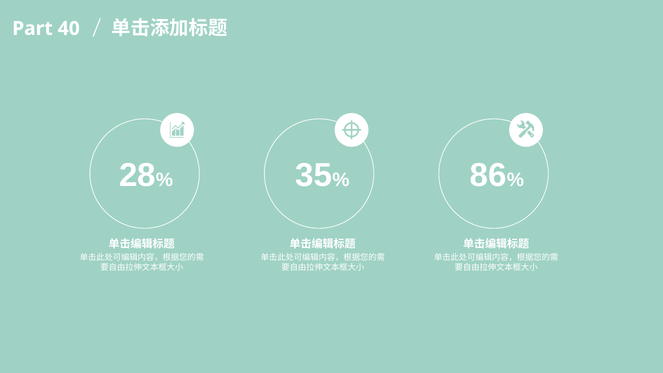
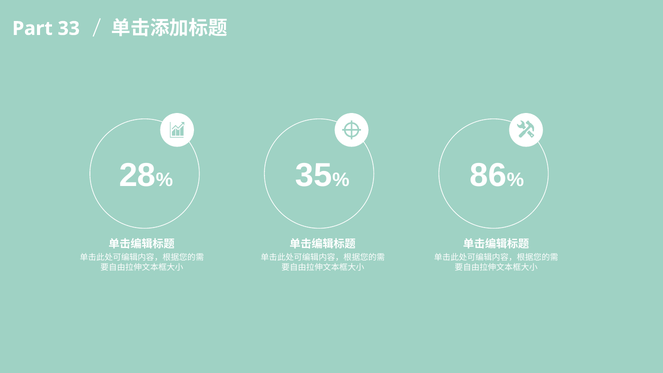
40: 40 -> 33
